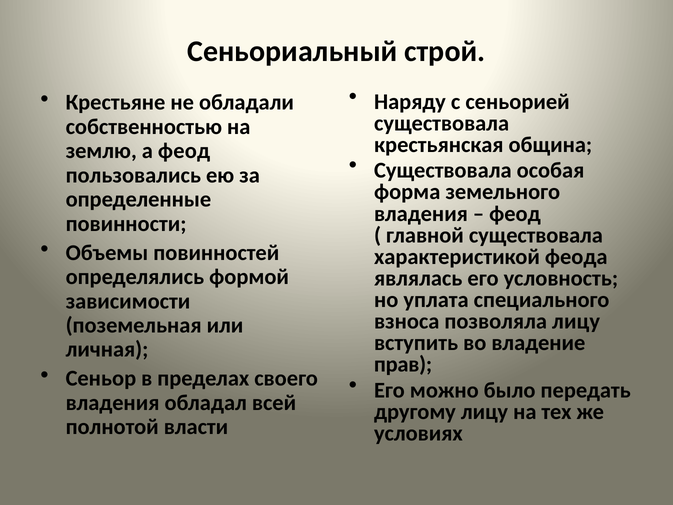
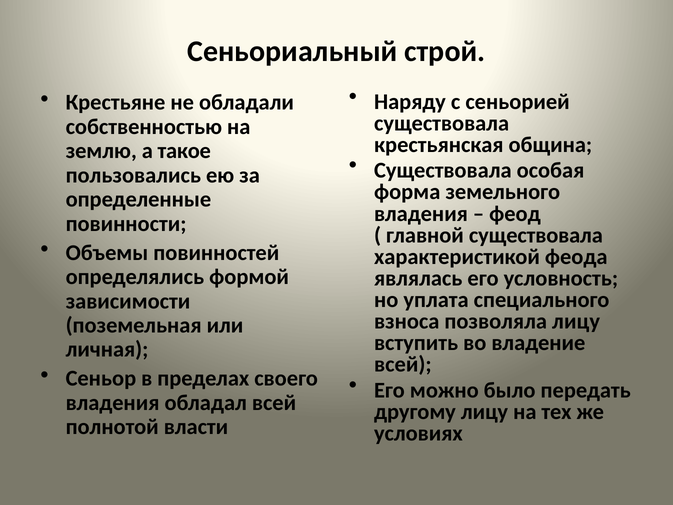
а феод: феод -> такое
прав at (403, 364): прав -> всей
